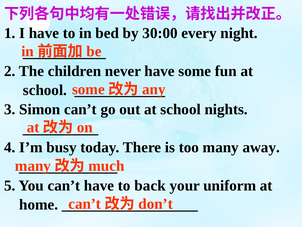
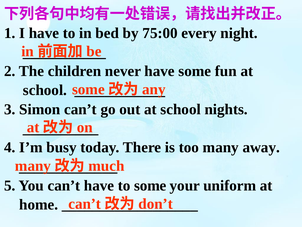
30:00: 30:00 -> 75:00
to back: back -> some
